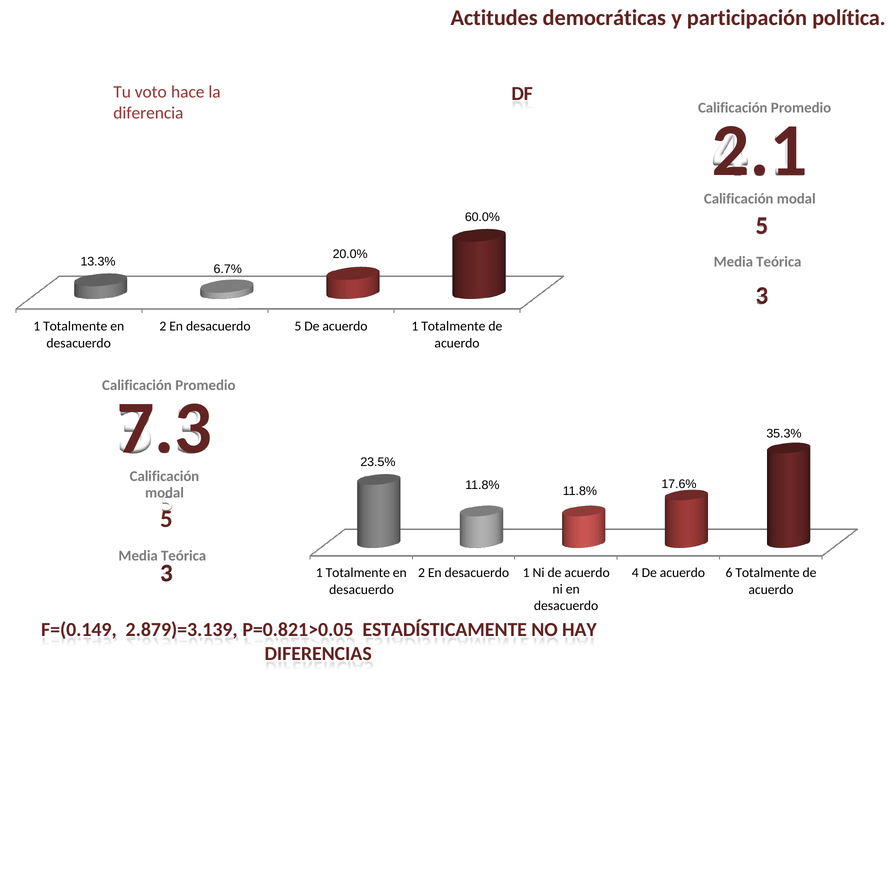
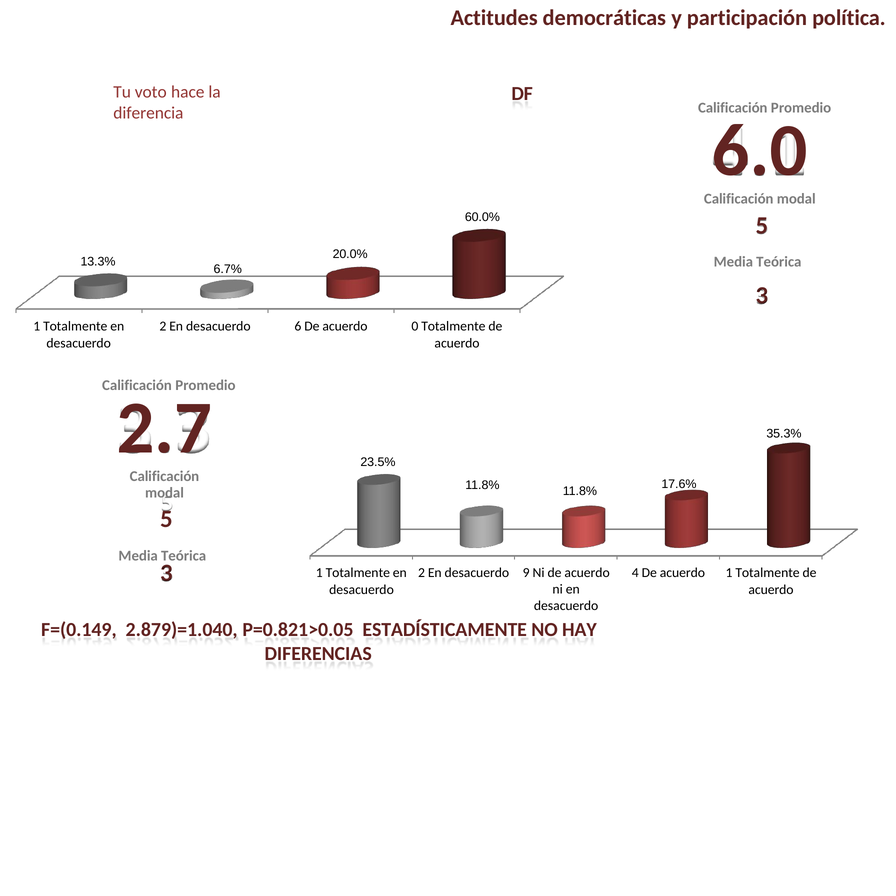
2.1: 2.1 -> 6.0
desacuerdo 5: 5 -> 6
acuerdo 1: 1 -> 0
7.3: 7.3 -> 2.7
desacuerdo 1: 1 -> 9
acuerdo 6: 6 -> 1
2.879)=3.139: 2.879)=3.139 -> 2.879)=1.040
